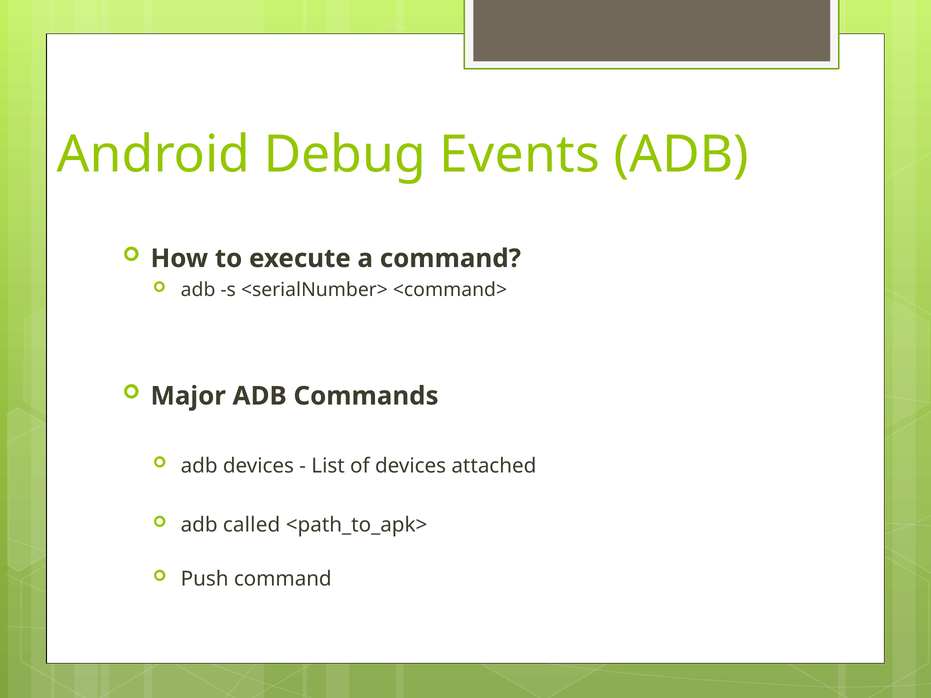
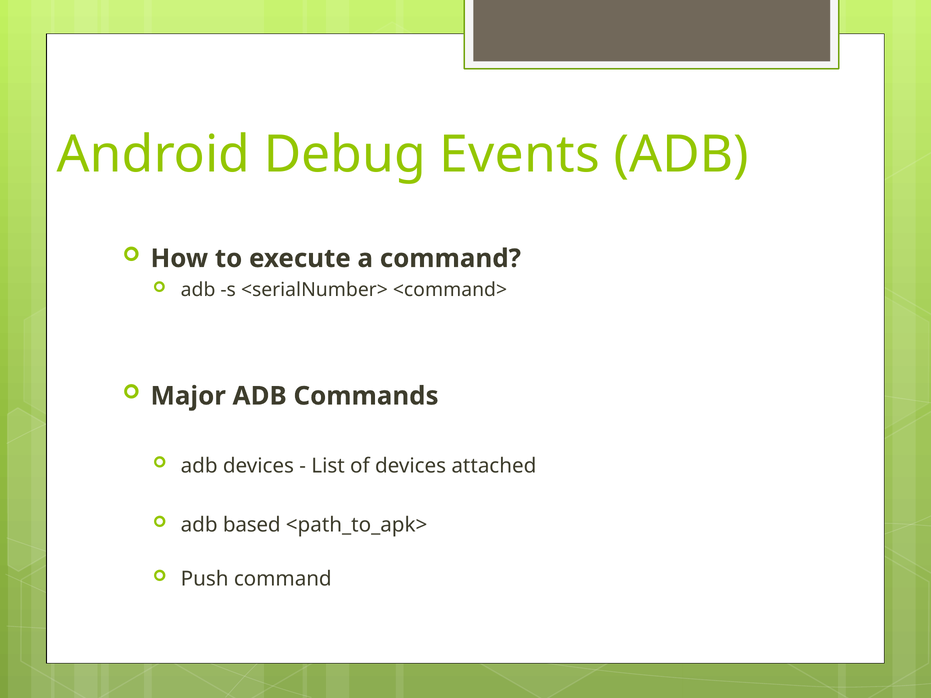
called: called -> based
